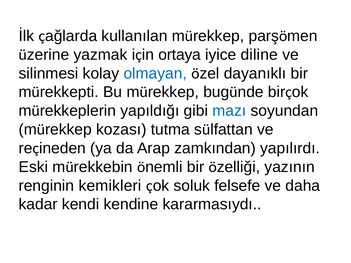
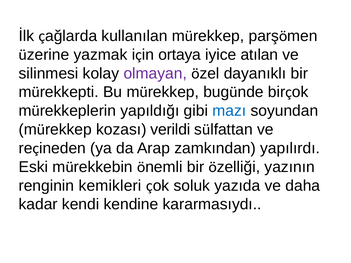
diline: diline -> atılan
olmayan colour: blue -> purple
tutma: tutma -> verildi
felsefe: felsefe -> yazıda
